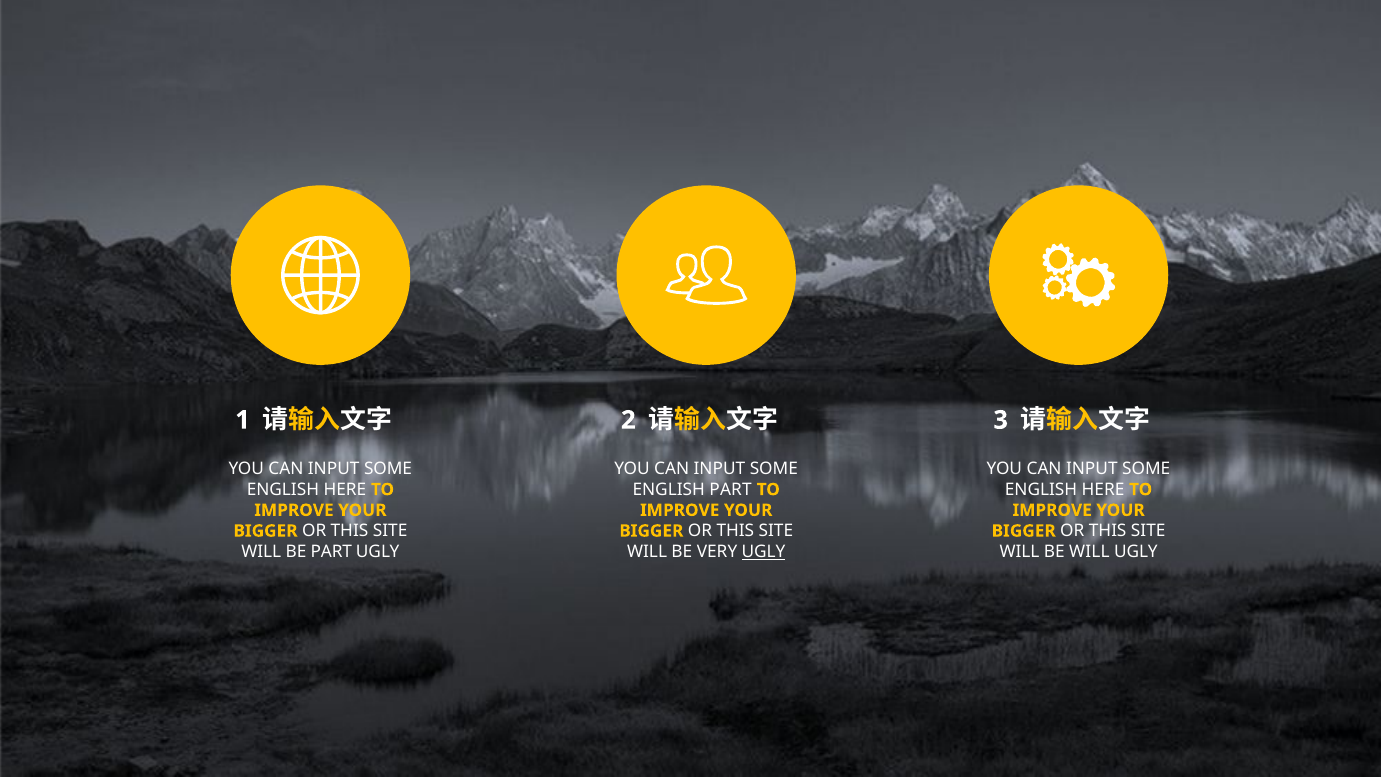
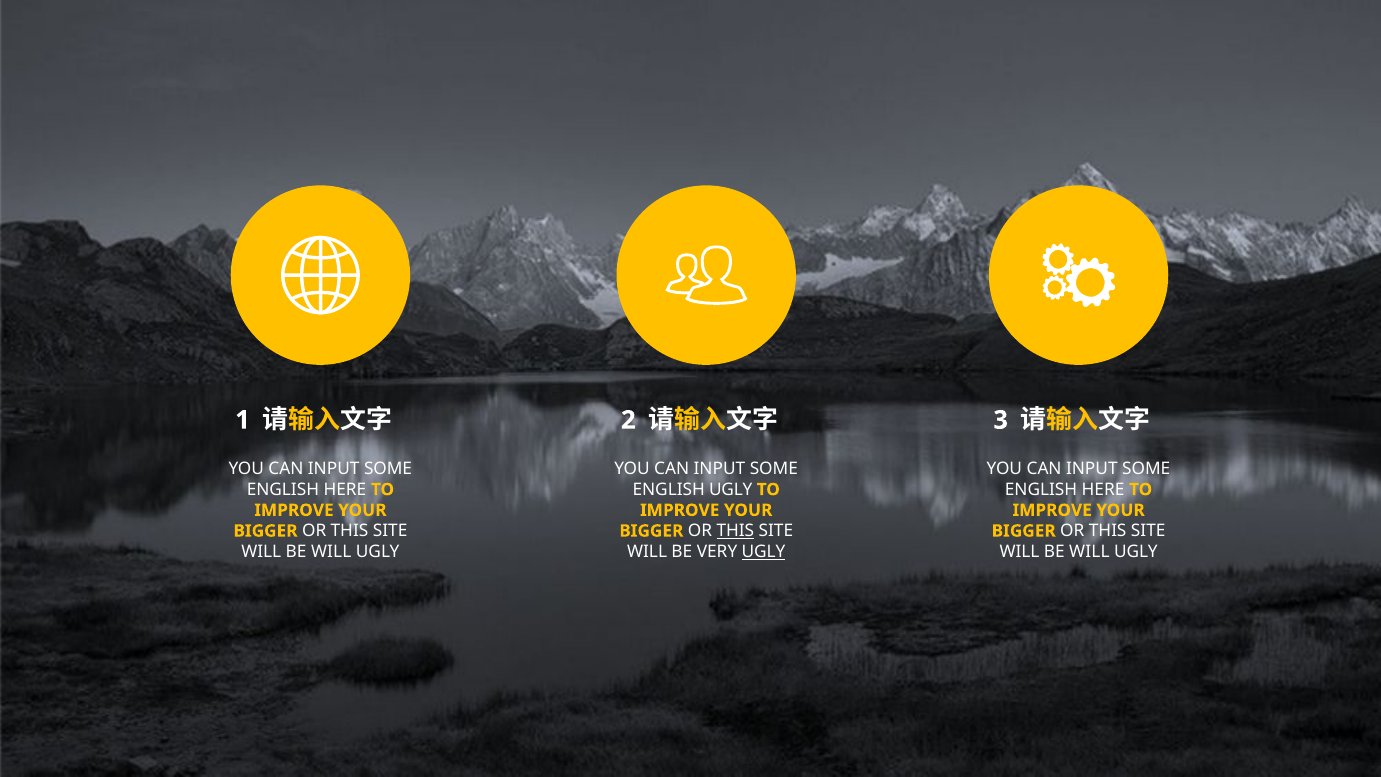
ENGLISH PART: PART -> UGLY
THIS at (735, 531) underline: none -> present
PART at (331, 552): PART -> WILL
